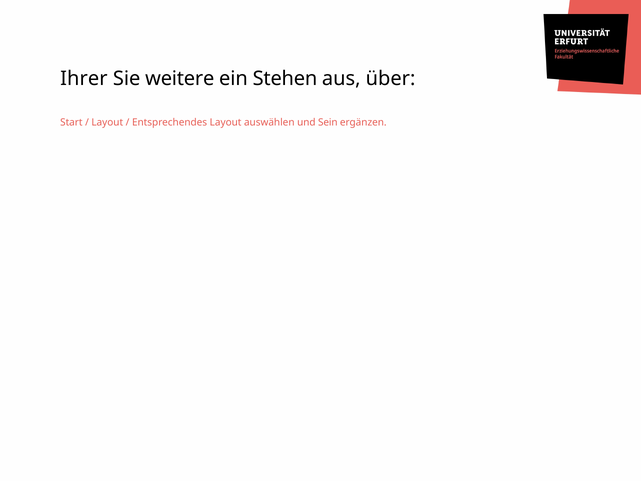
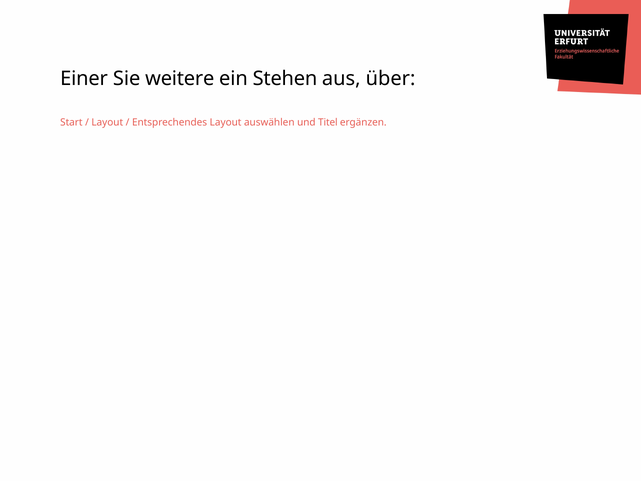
Ihrer: Ihrer -> Einer
Sein: Sein -> Titel
